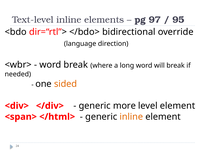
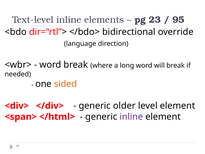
97: 97 -> 23
more: more -> older
inline at (131, 117) colour: orange -> purple
